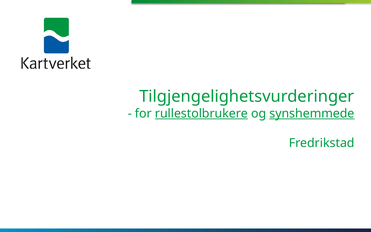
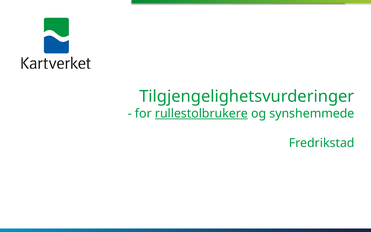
synshemmede underline: present -> none
